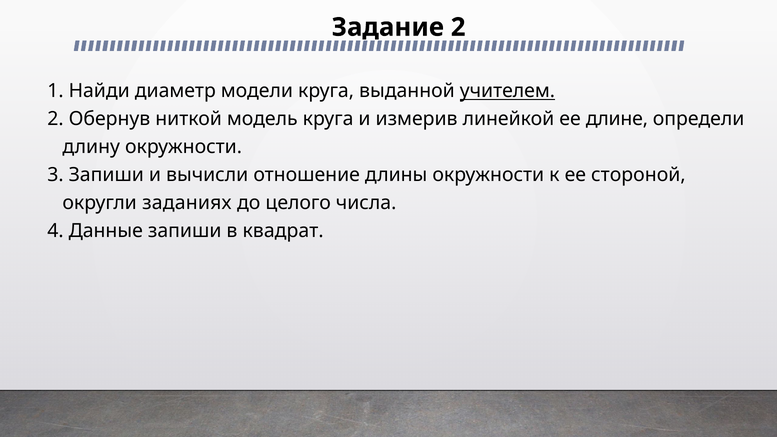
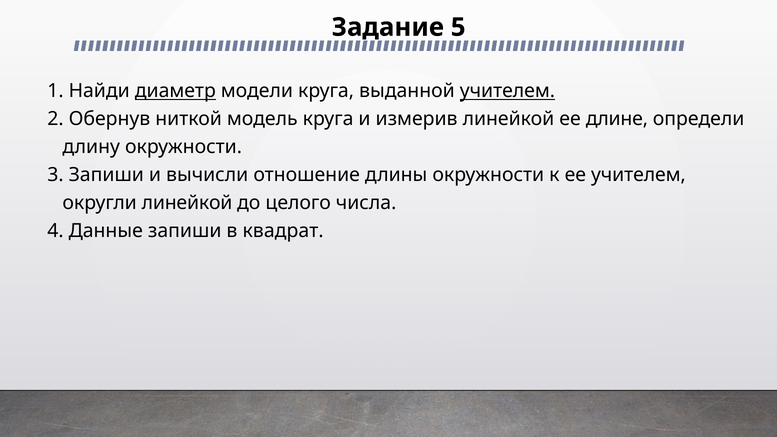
Задание 2: 2 -> 5
диаметр underline: none -> present
ее стороной: стороной -> учителем
округли заданиях: заданиях -> линейкой
